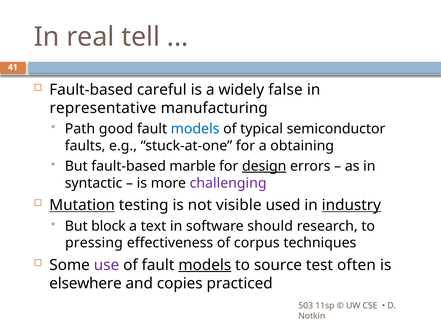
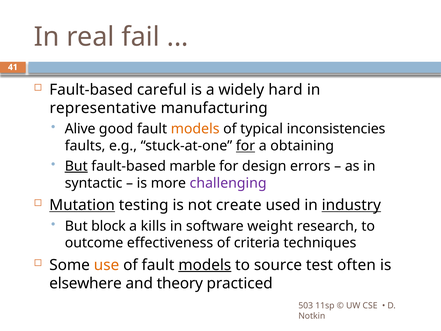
tell: tell -> fail
false: false -> hard
Path: Path -> Alive
models at (195, 129) colour: blue -> orange
semiconductor: semiconductor -> inconsistencies
for at (245, 146) underline: none -> present
But at (76, 166) underline: none -> present
design underline: present -> none
visible: visible -> create
text: text -> kills
should: should -> weight
pressing: pressing -> outcome
corpus: corpus -> criteria
use colour: purple -> orange
copies: copies -> theory
